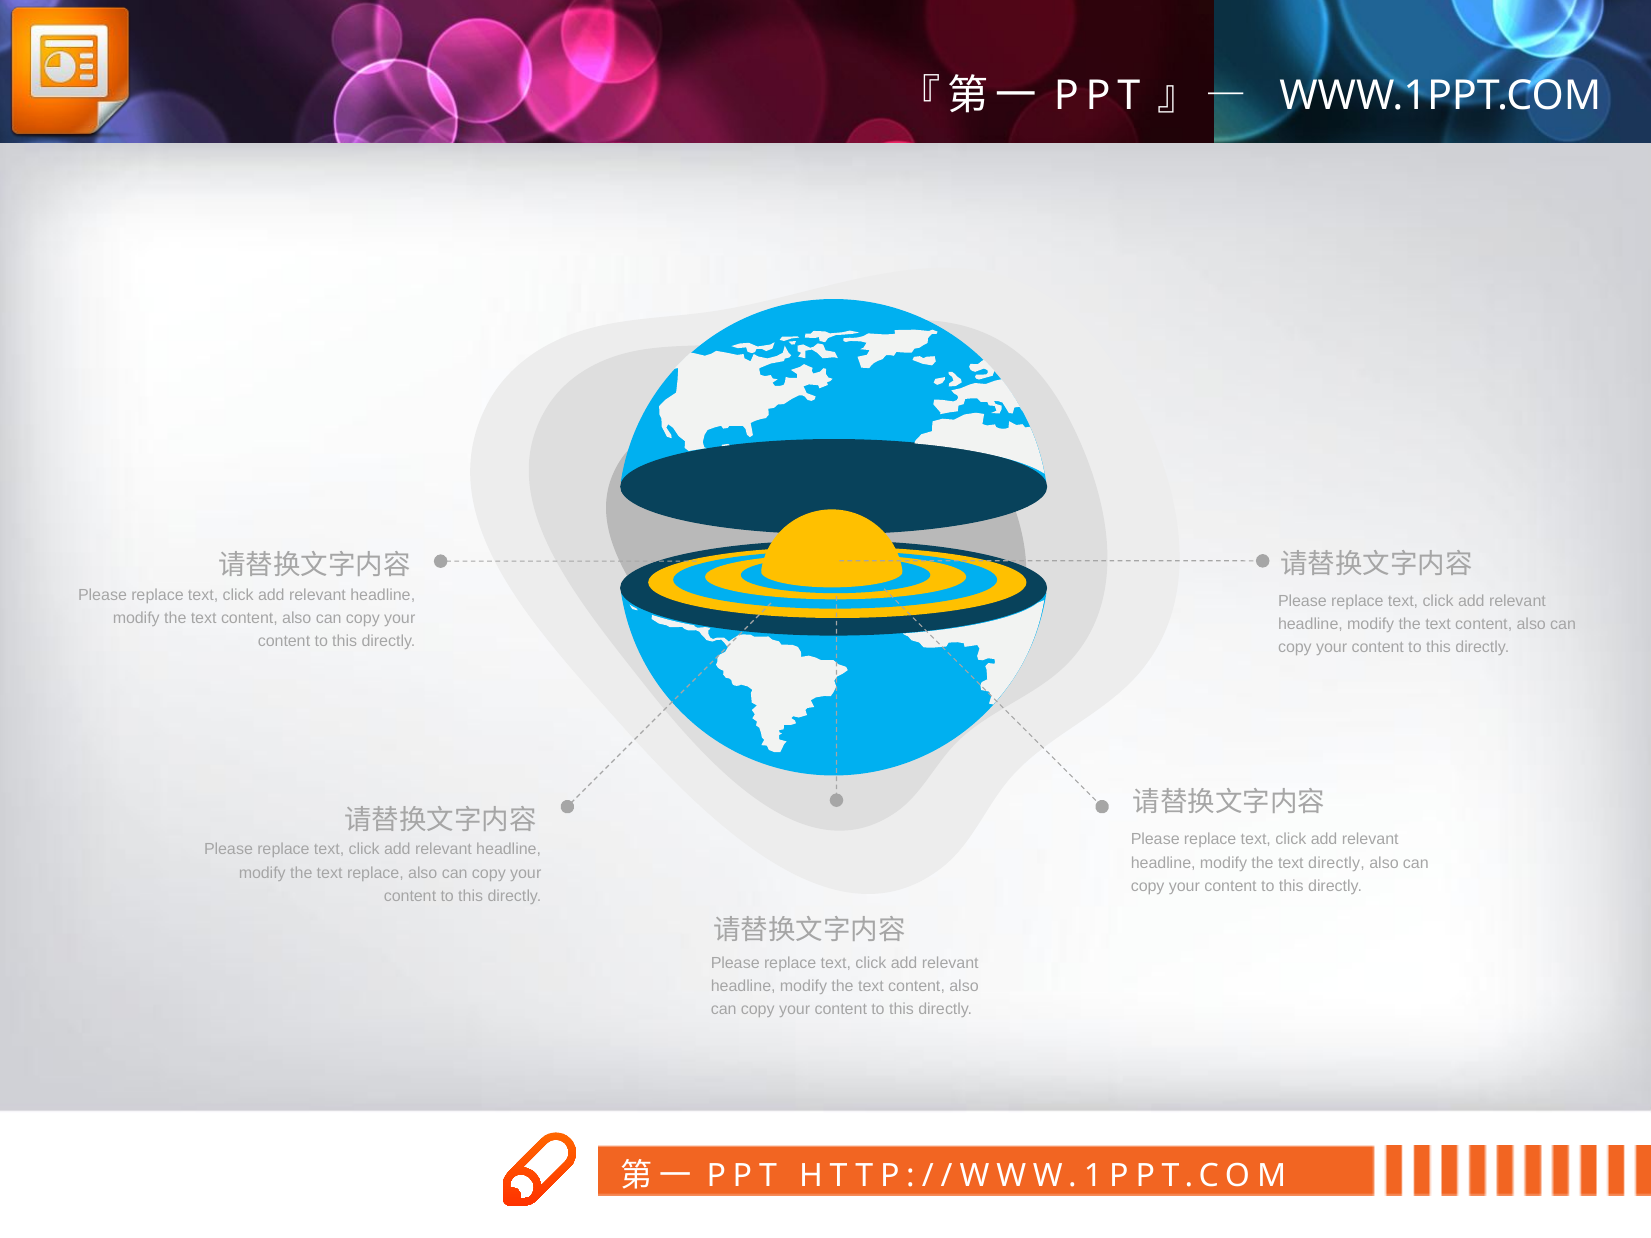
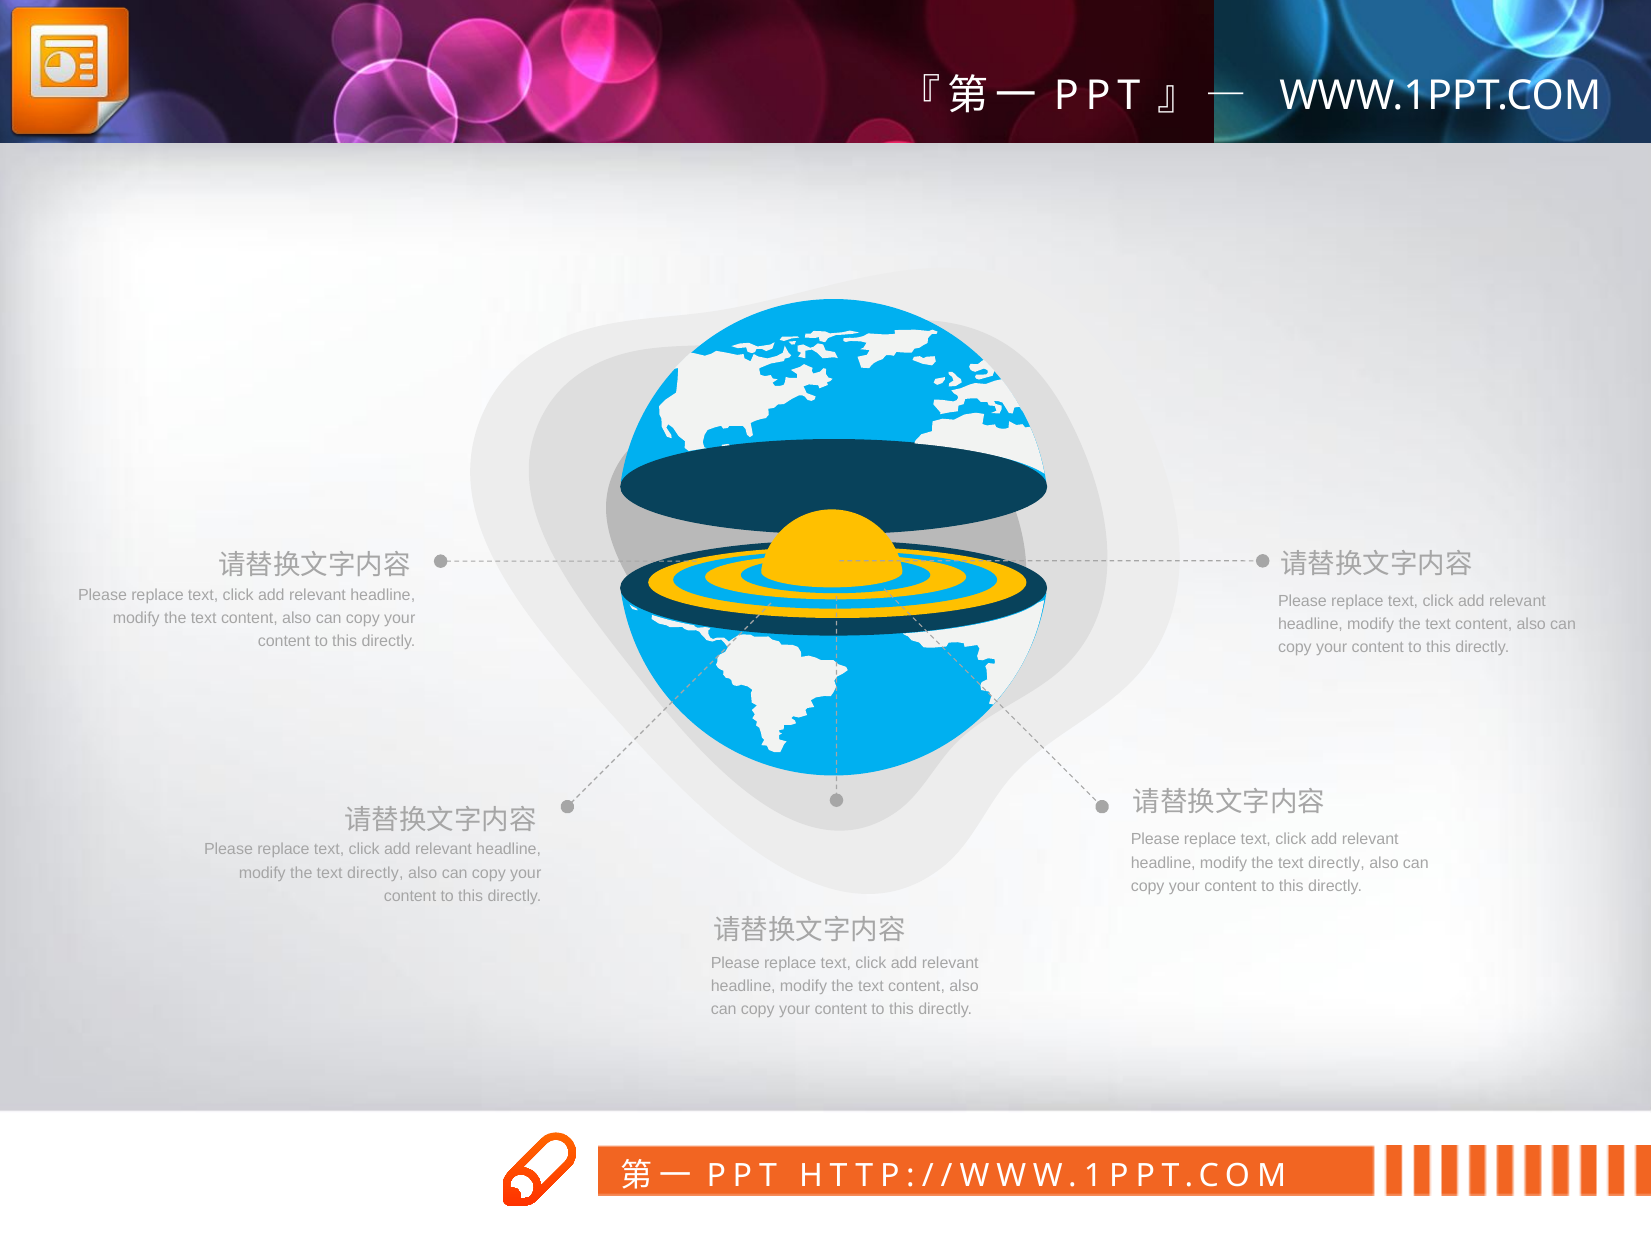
replace at (375, 873): replace -> directly
